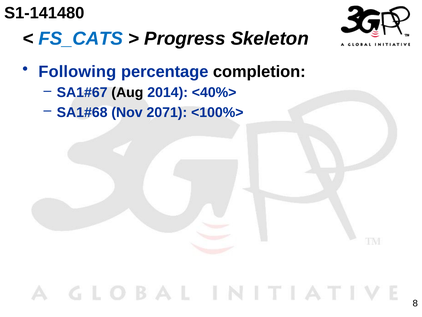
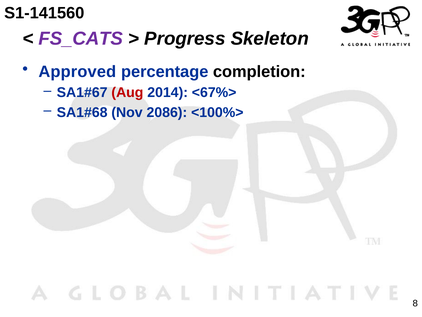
S1-141480: S1-141480 -> S1-141560
FS_CATS colour: blue -> purple
Following: Following -> Approved
Aug colour: black -> red
<40%>: <40%> -> <67%>
2071: 2071 -> 2086
